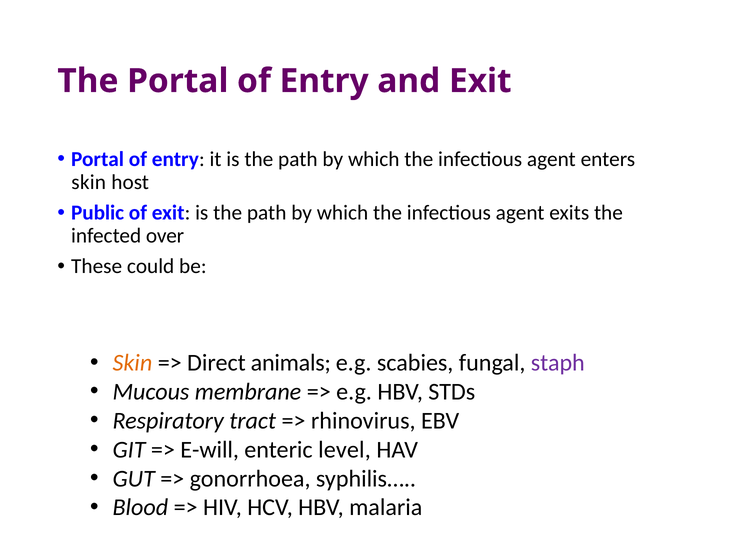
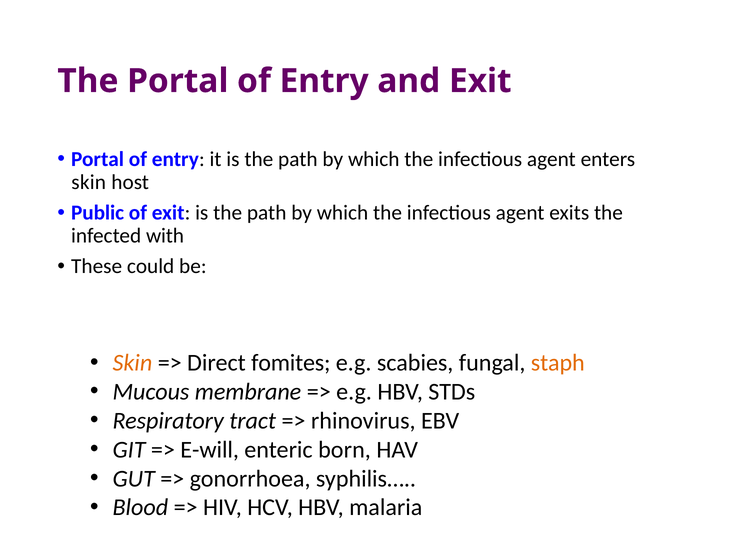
over: over -> with
animals: animals -> fomites
staph colour: purple -> orange
level: level -> born
